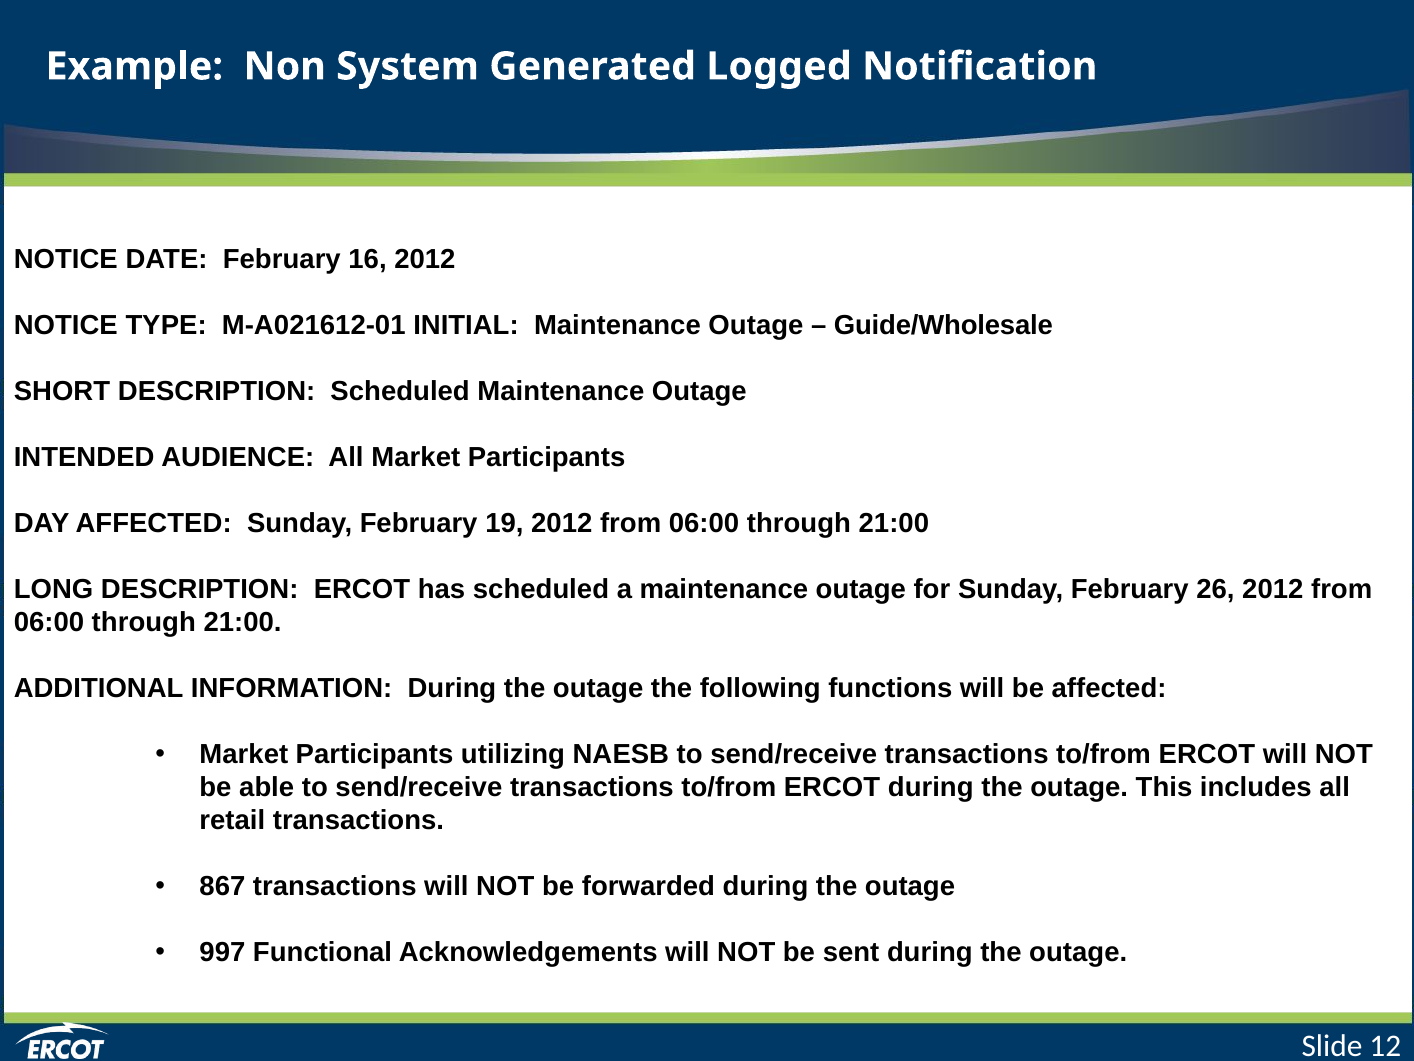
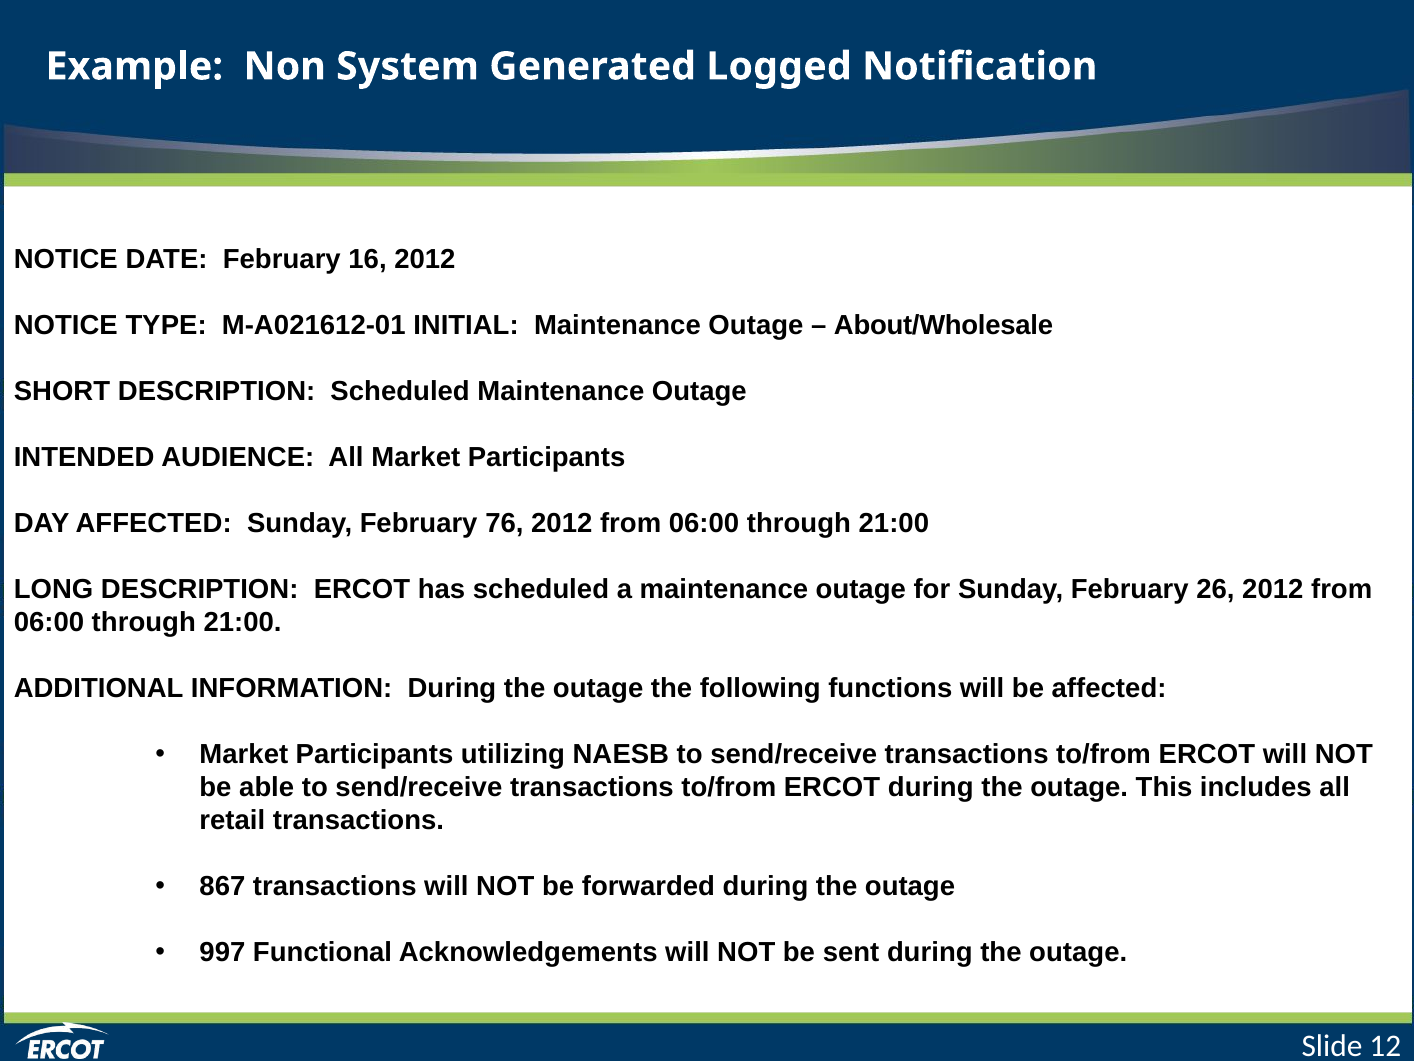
Guide/Wholesale: Guide/Wholesale -> About/Wholesale
19: 19 -> 76
